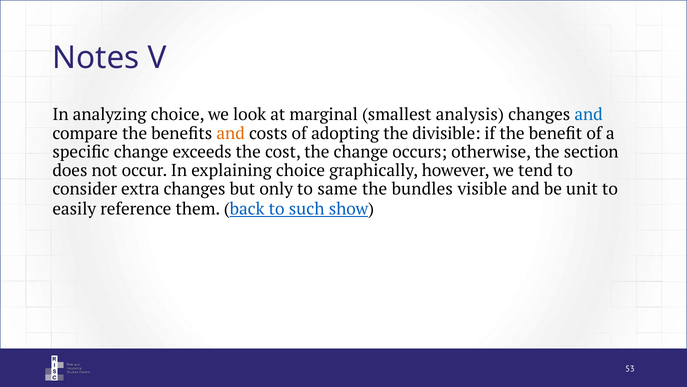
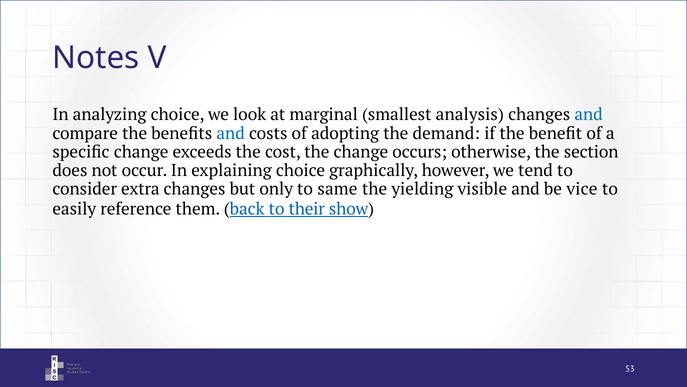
and at (231, 133) colour: orange -> blue
divisible: divisible -> demand
bundles: bundles -> yielding
unit: unit -> vice
such: such -> their
